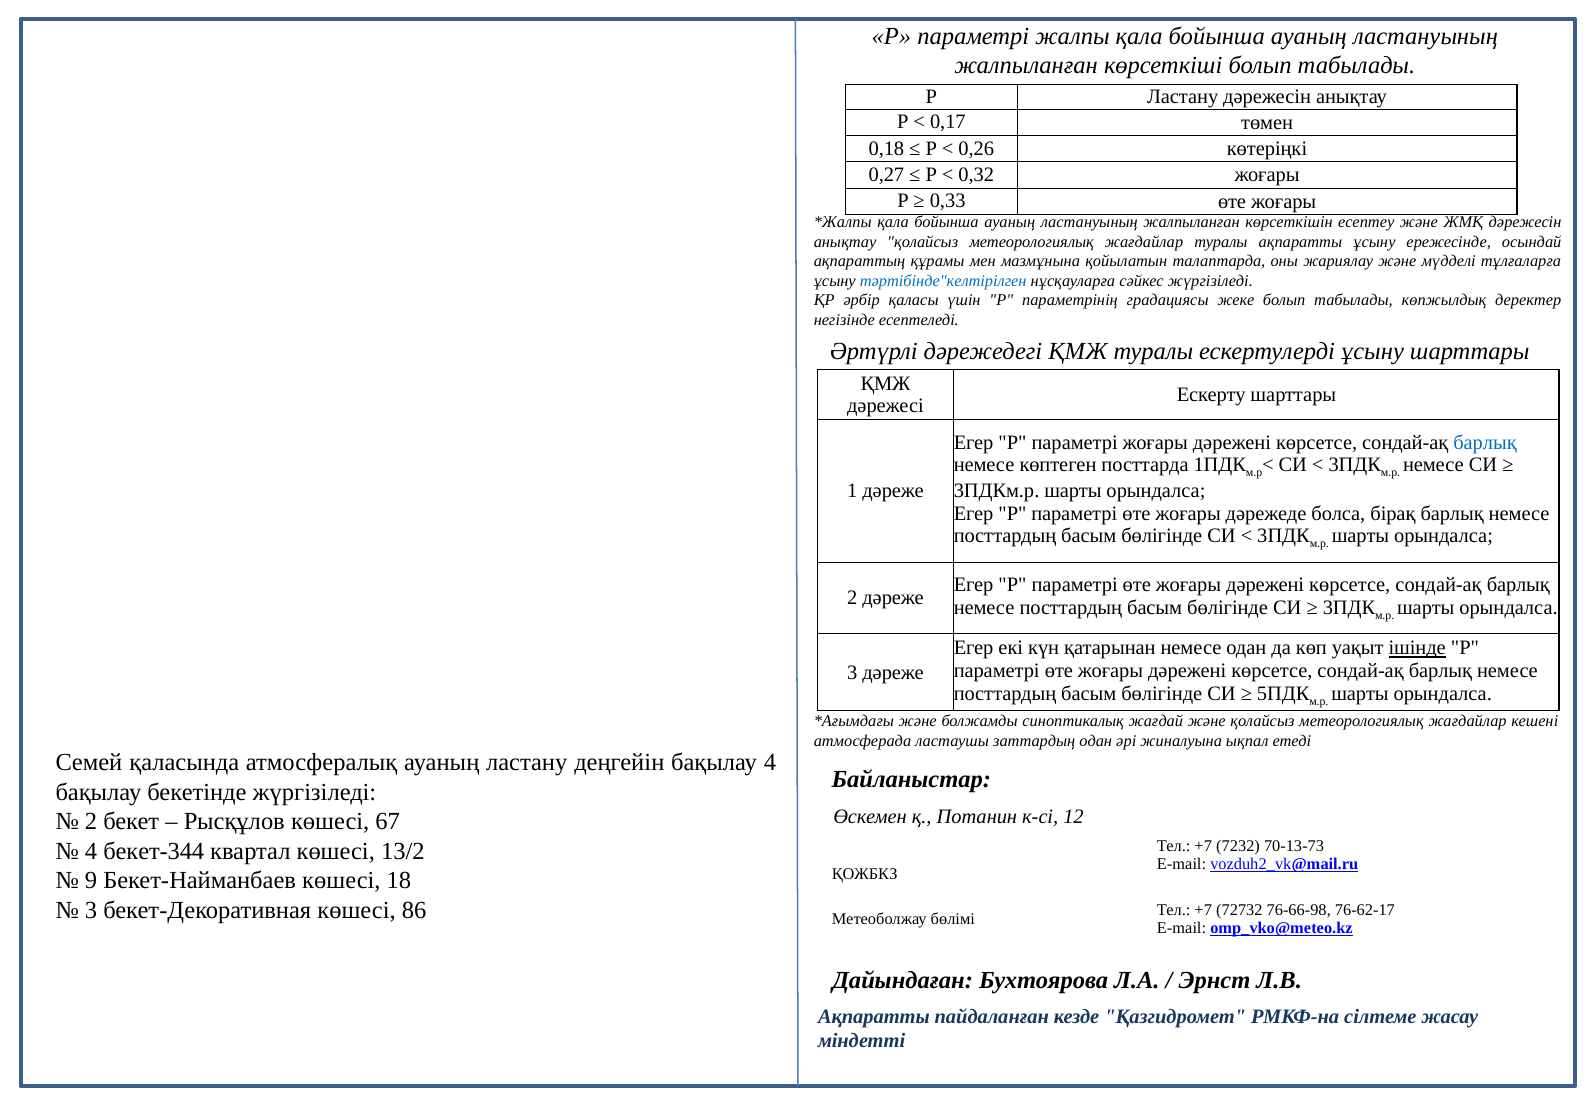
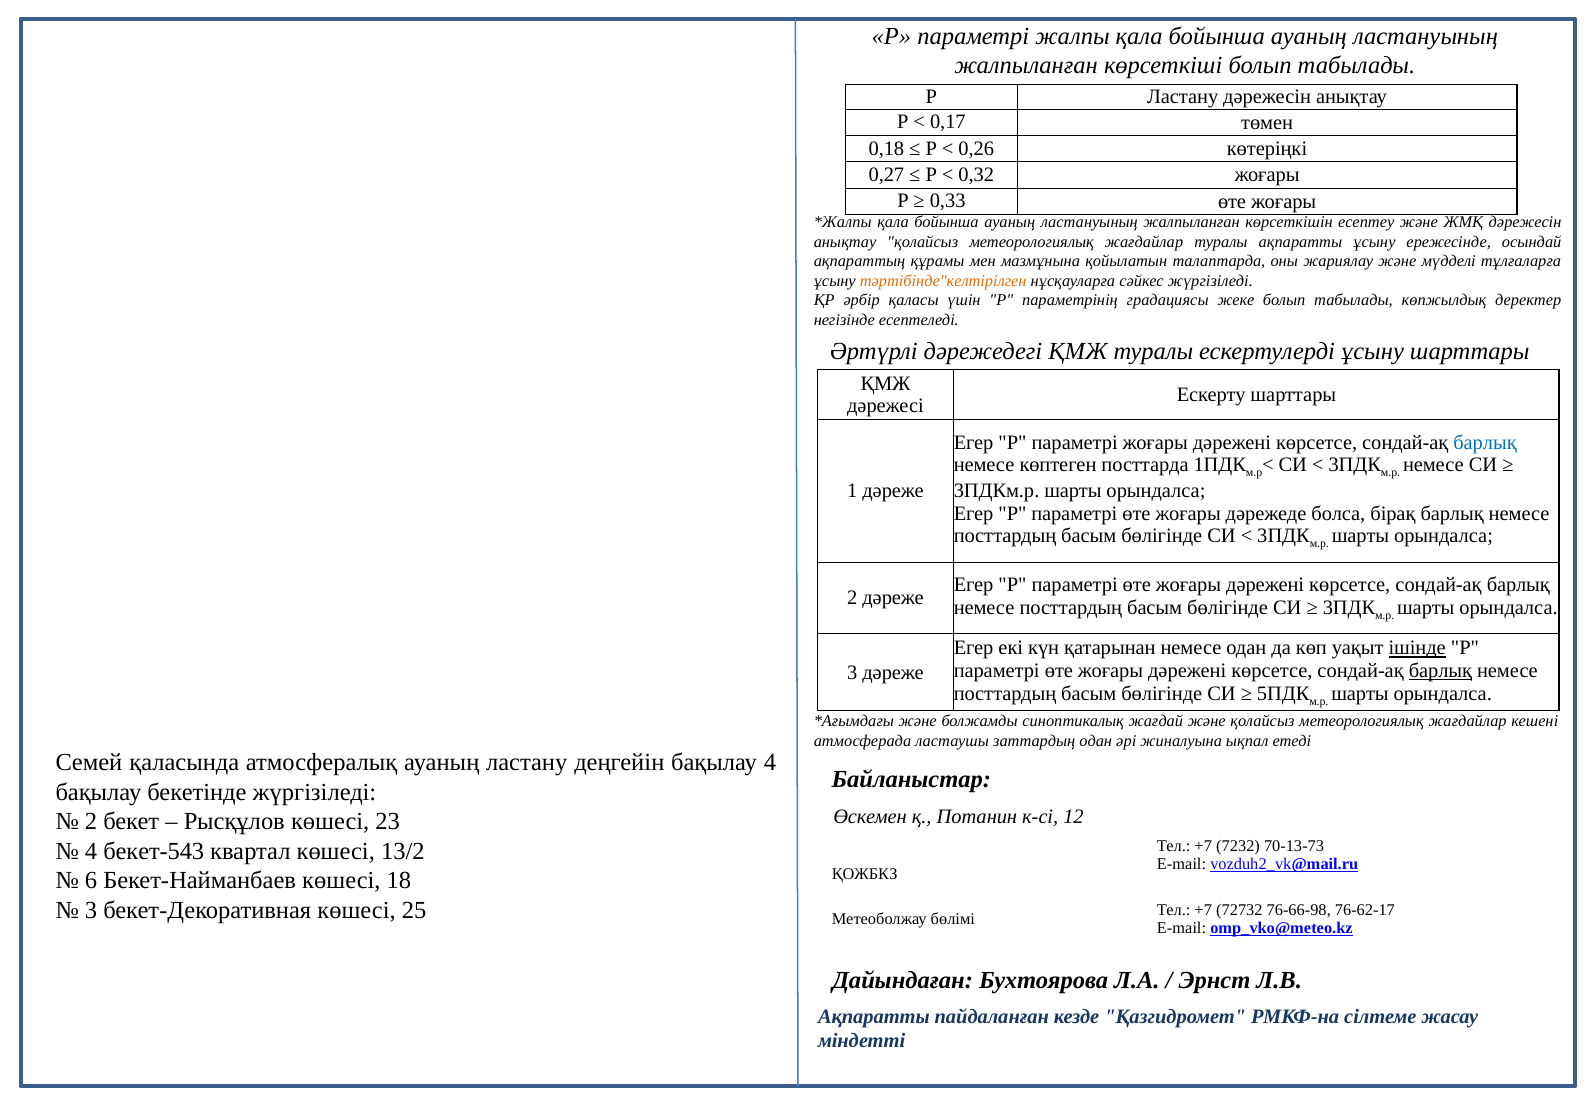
тәртібінде"келтірілген colour: blue -> orange
барлық at (1440, 671) underline: none -> present
67: 67 -> 23
бекет-344: бекет-344 -> бекет-543
9: 9 -> 6
86: 86 -> 25
